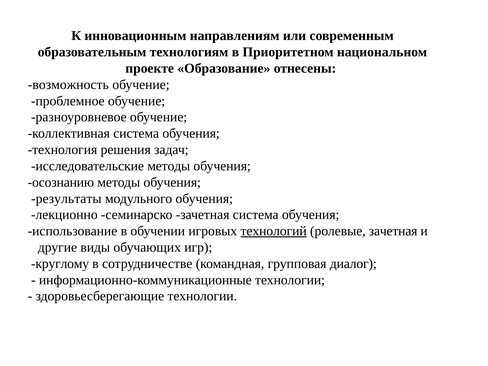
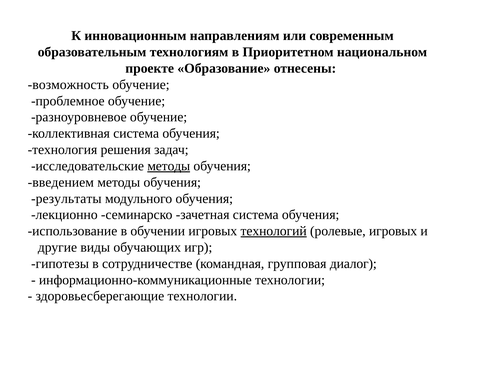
методы at (169, 166) underline: none -> present
осознанию: осознанию -> введением
ролевые зачетная: зачетная -> игровых
круглому: круглому -> гипотезы
